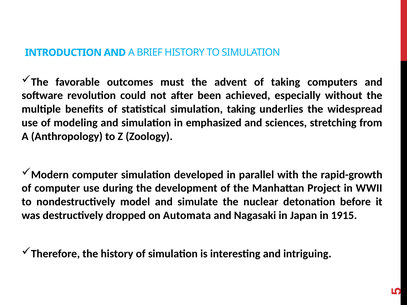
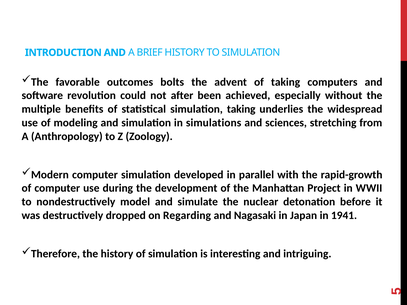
must: must -> bolts
emphasized: emphasized -> simulations
Automata: Automata -> Regarding
1915: 1915 -> 1941
